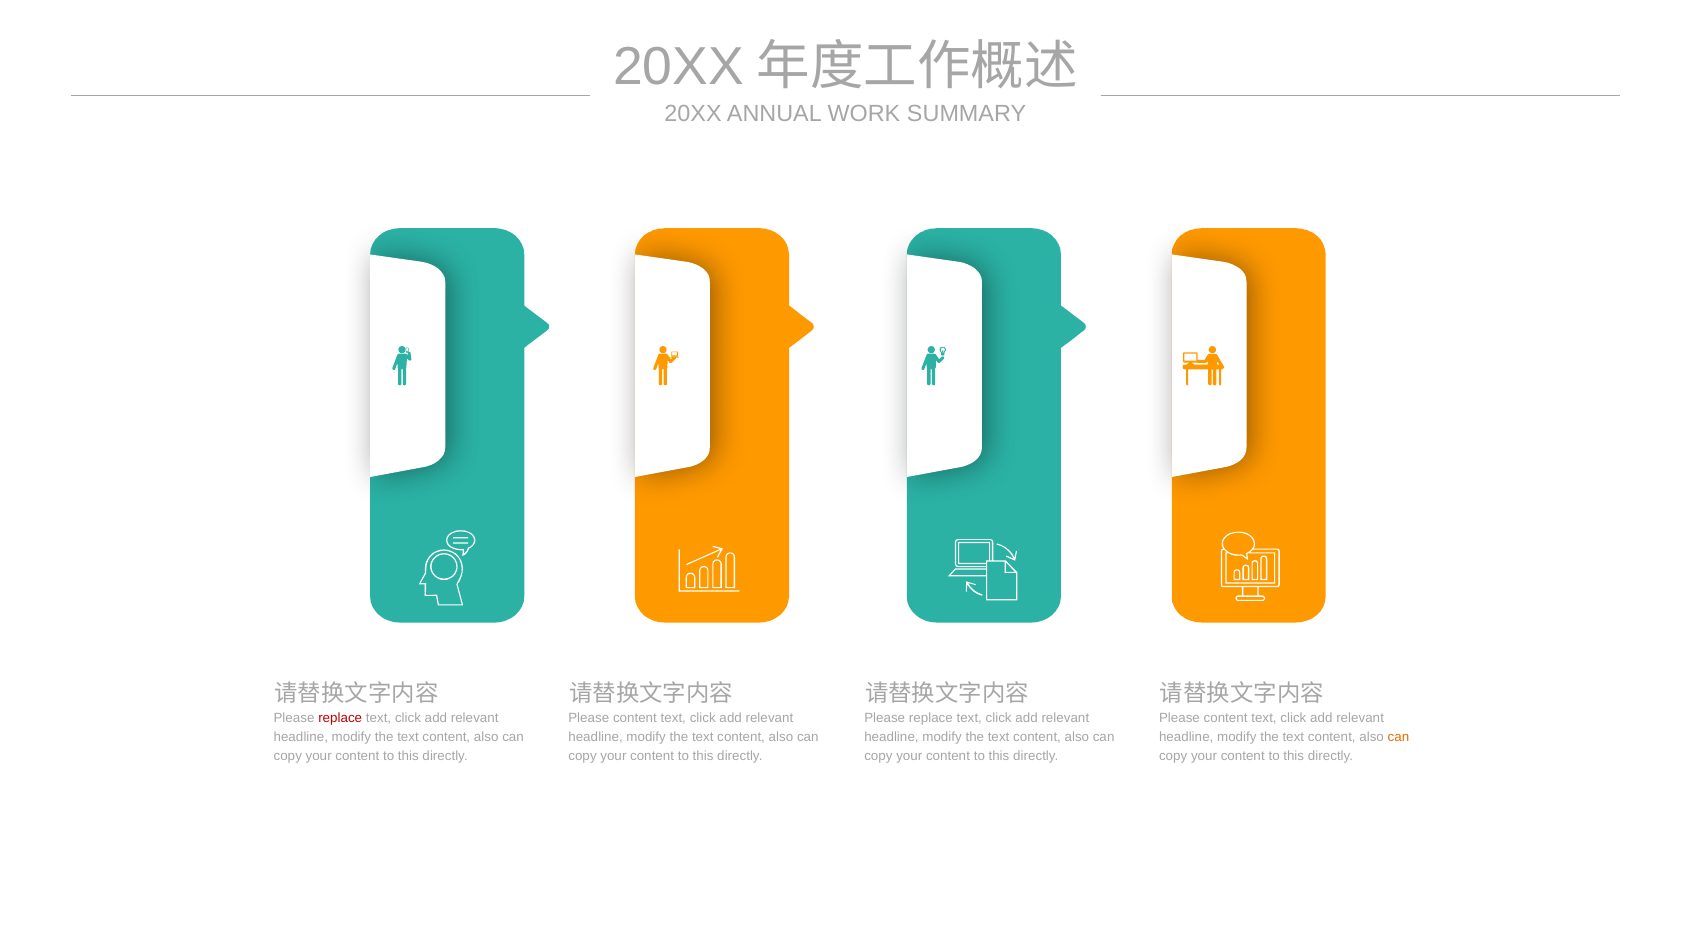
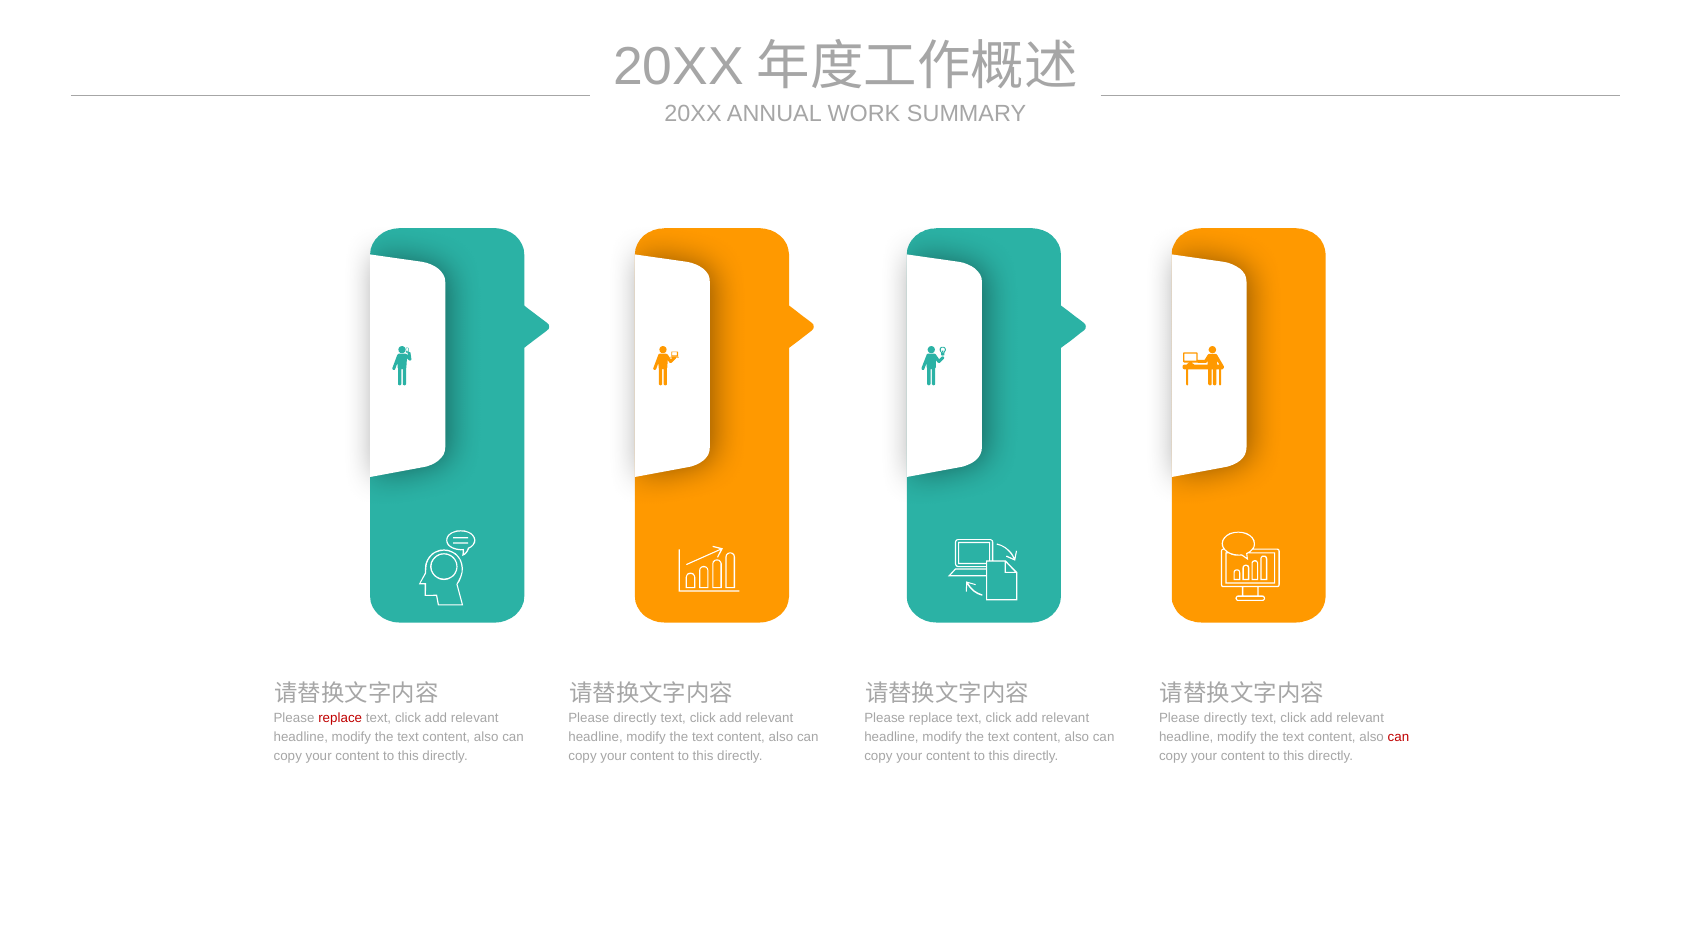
content at (635, 718): content -> directly
content at (1226, 718): content -> directly
can at (1398, 737) colour: orange -> red
